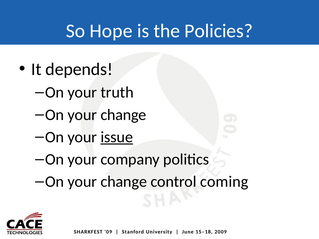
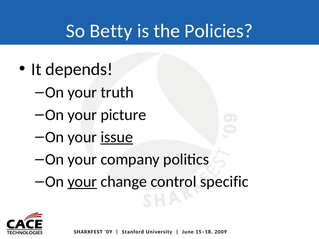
Hope: Hope -> Betty
change at (123, 115): change -> picture
your at (82, 182) underline: none -> present
coming: coming -> specific
